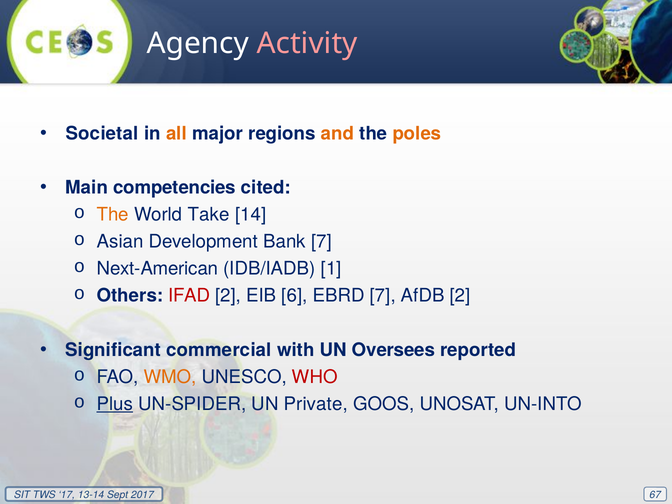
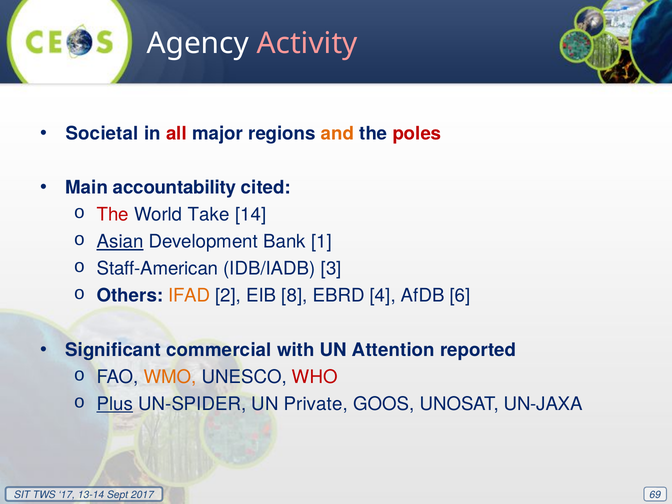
all colour: orange -> red
poles colour: orange -> red
competencies: competencies -> accountability
The at (113, 215) colour: orange -> red
Asian underline: none -> present
Bank 7: 7 -> 1
Next-American: Next-American -> Staff-American
1: 1 -> 3
IFAD colour: red -> orange
6: 6 -> 8
EBRD 7: 7 -> 4
AfDB 2: 2 -> 6
Oversees: Oversees -> Attention
UN-INTO: UN-INTO -> UN-JAXA
67: 67 -> 69
